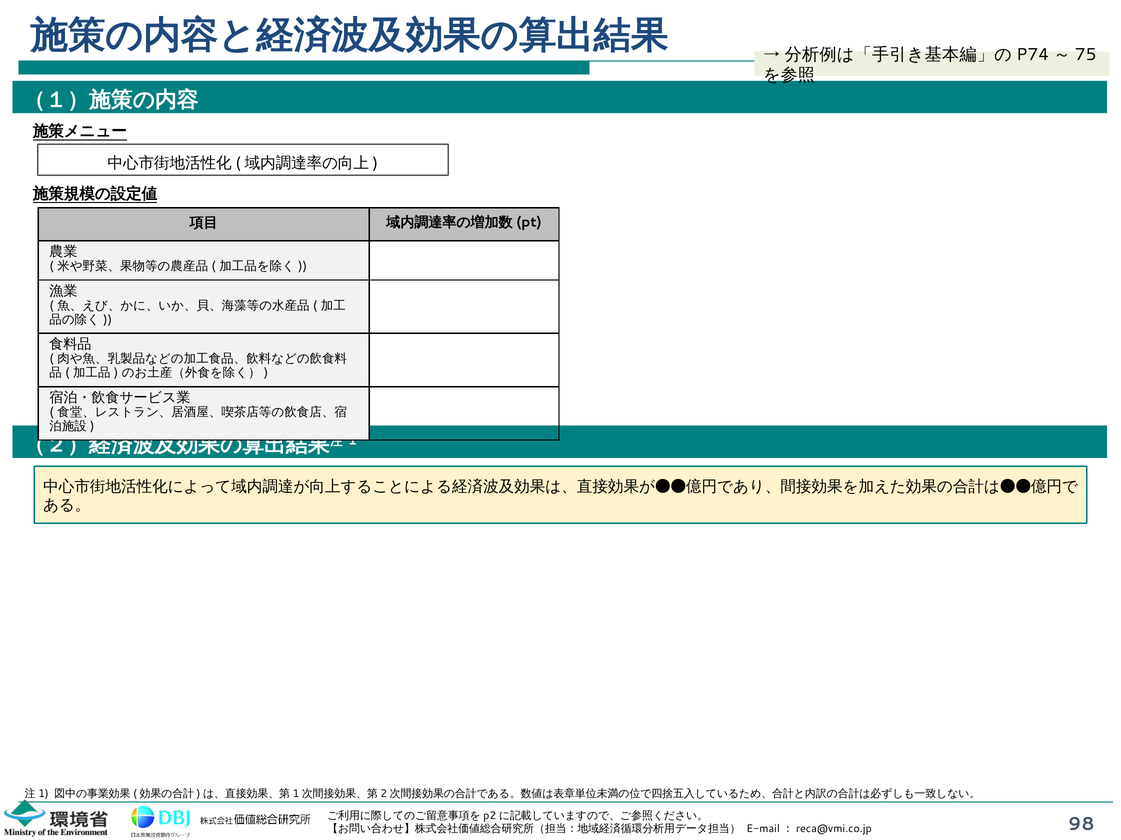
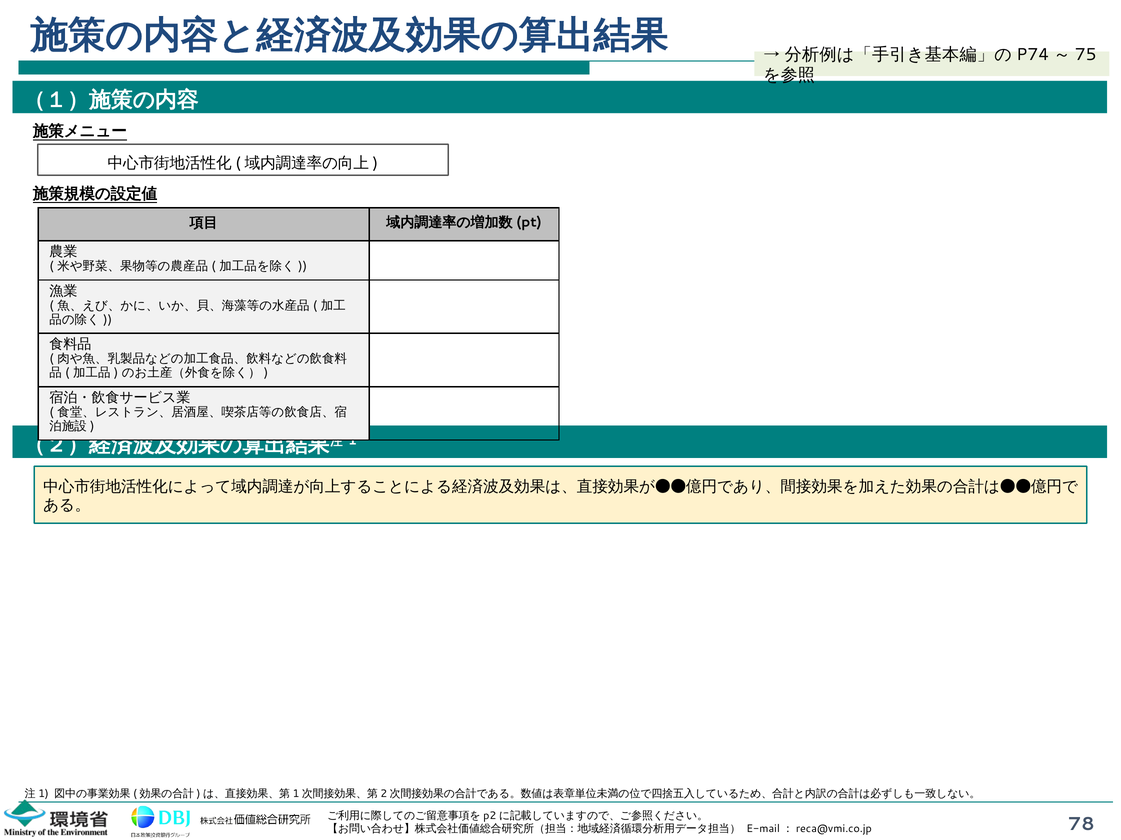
98: 98 -> 78
